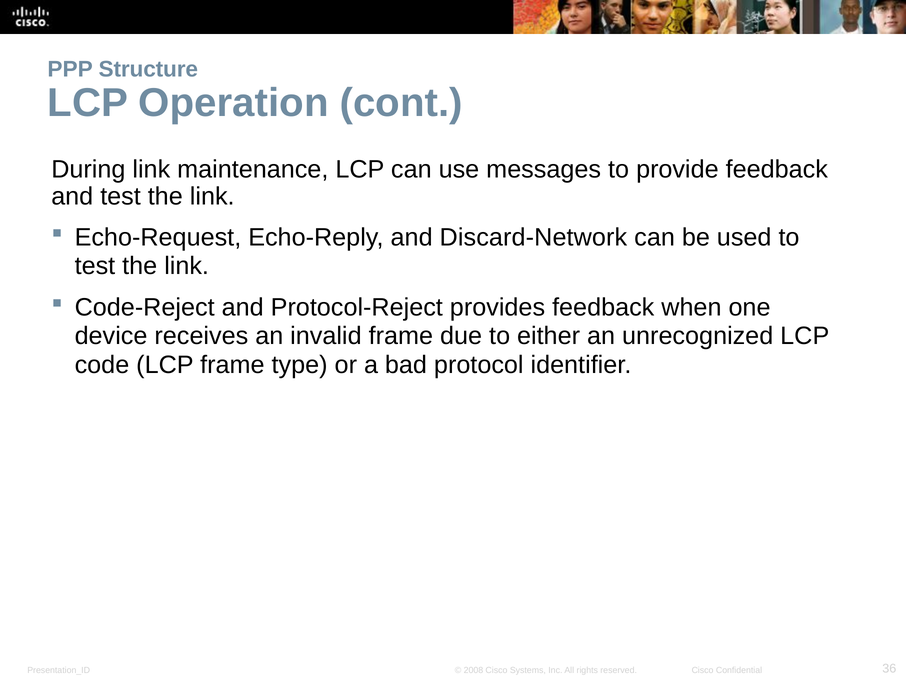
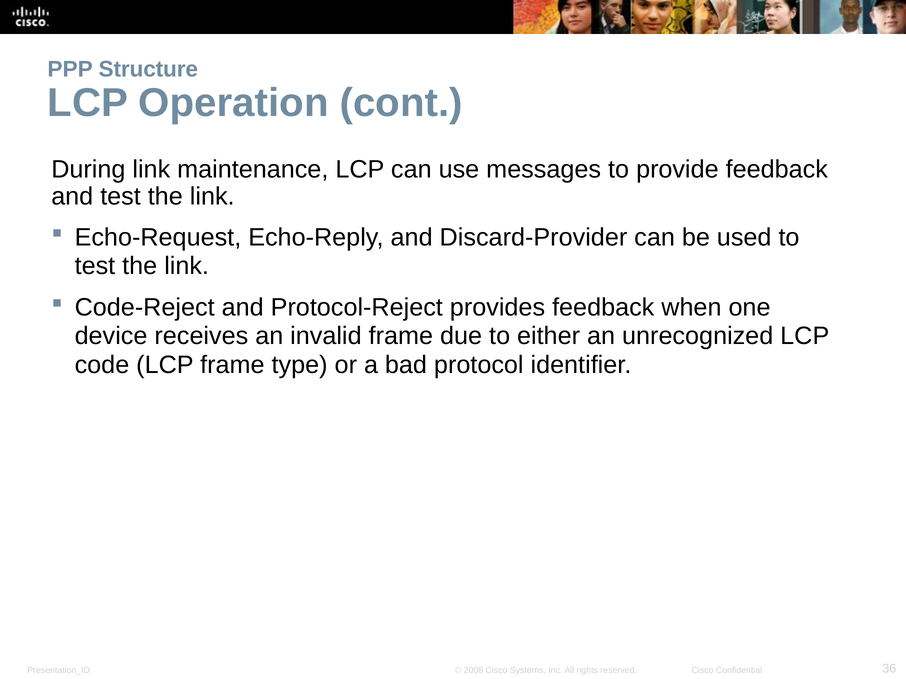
Discard-Network: Discard-Network -> Discard-Provider
